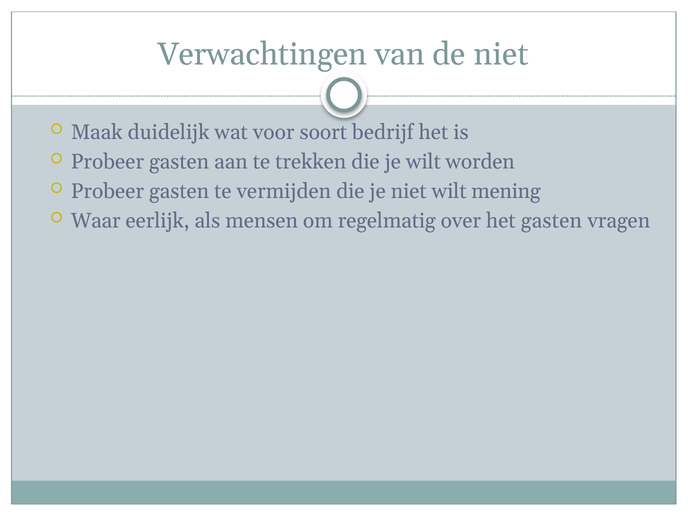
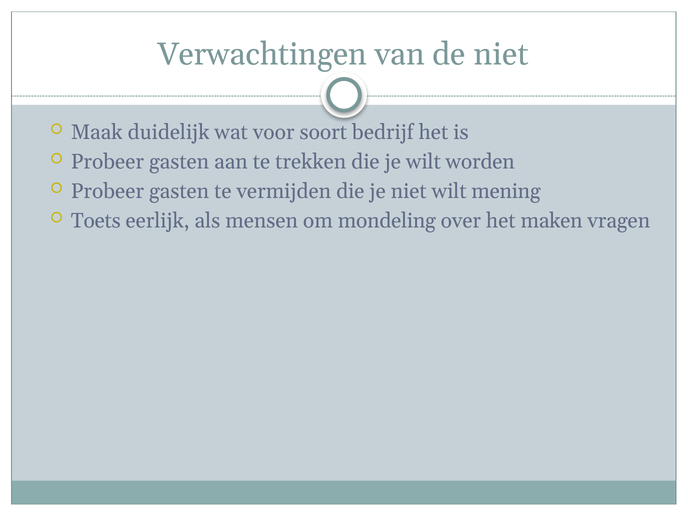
Waar: Waar -> Toets
regelmatig: regelmatig -> mondeling
het gasten: gasten -> maken
